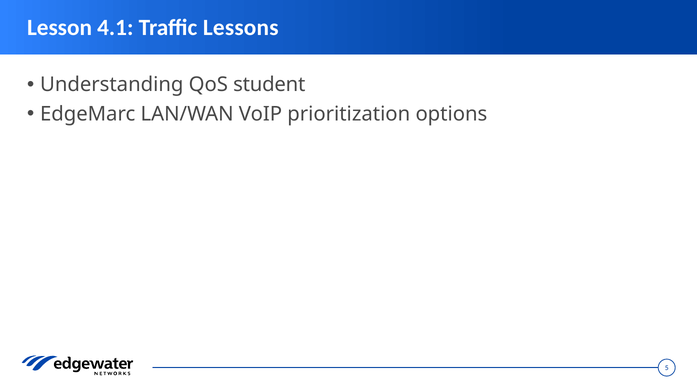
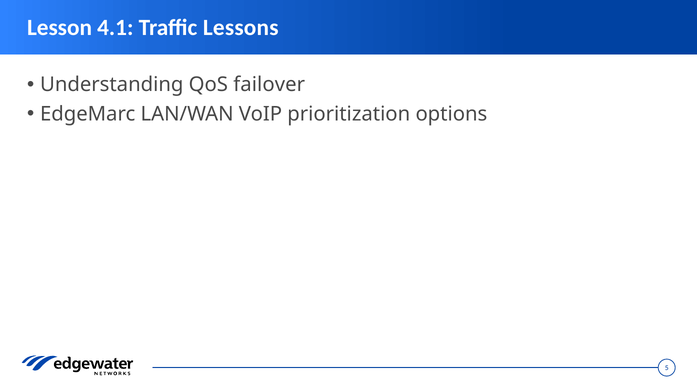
student: student -> failover
